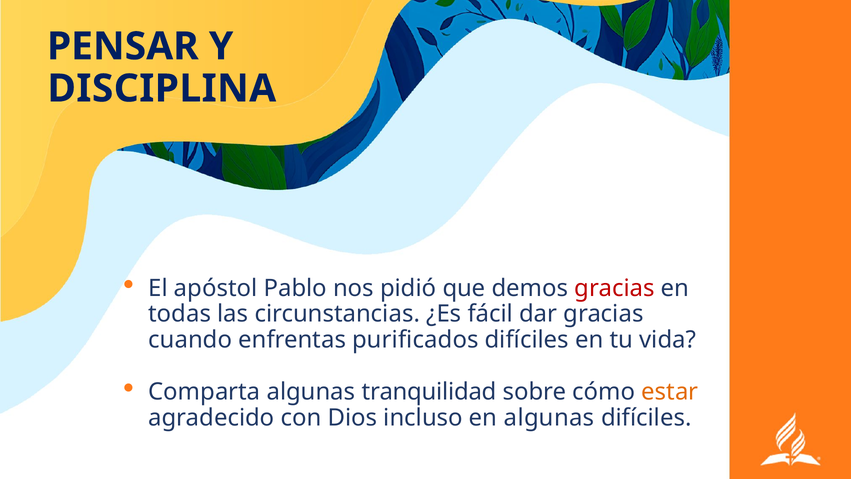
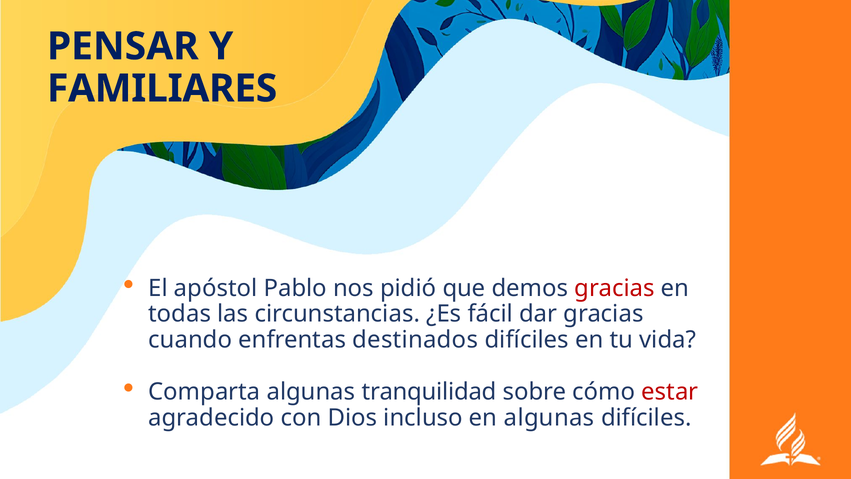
DISCIPLINA: DISCIPLINA -> FAMILIARES
purificados: purificados -> destinados
estar colour: orange -> red
